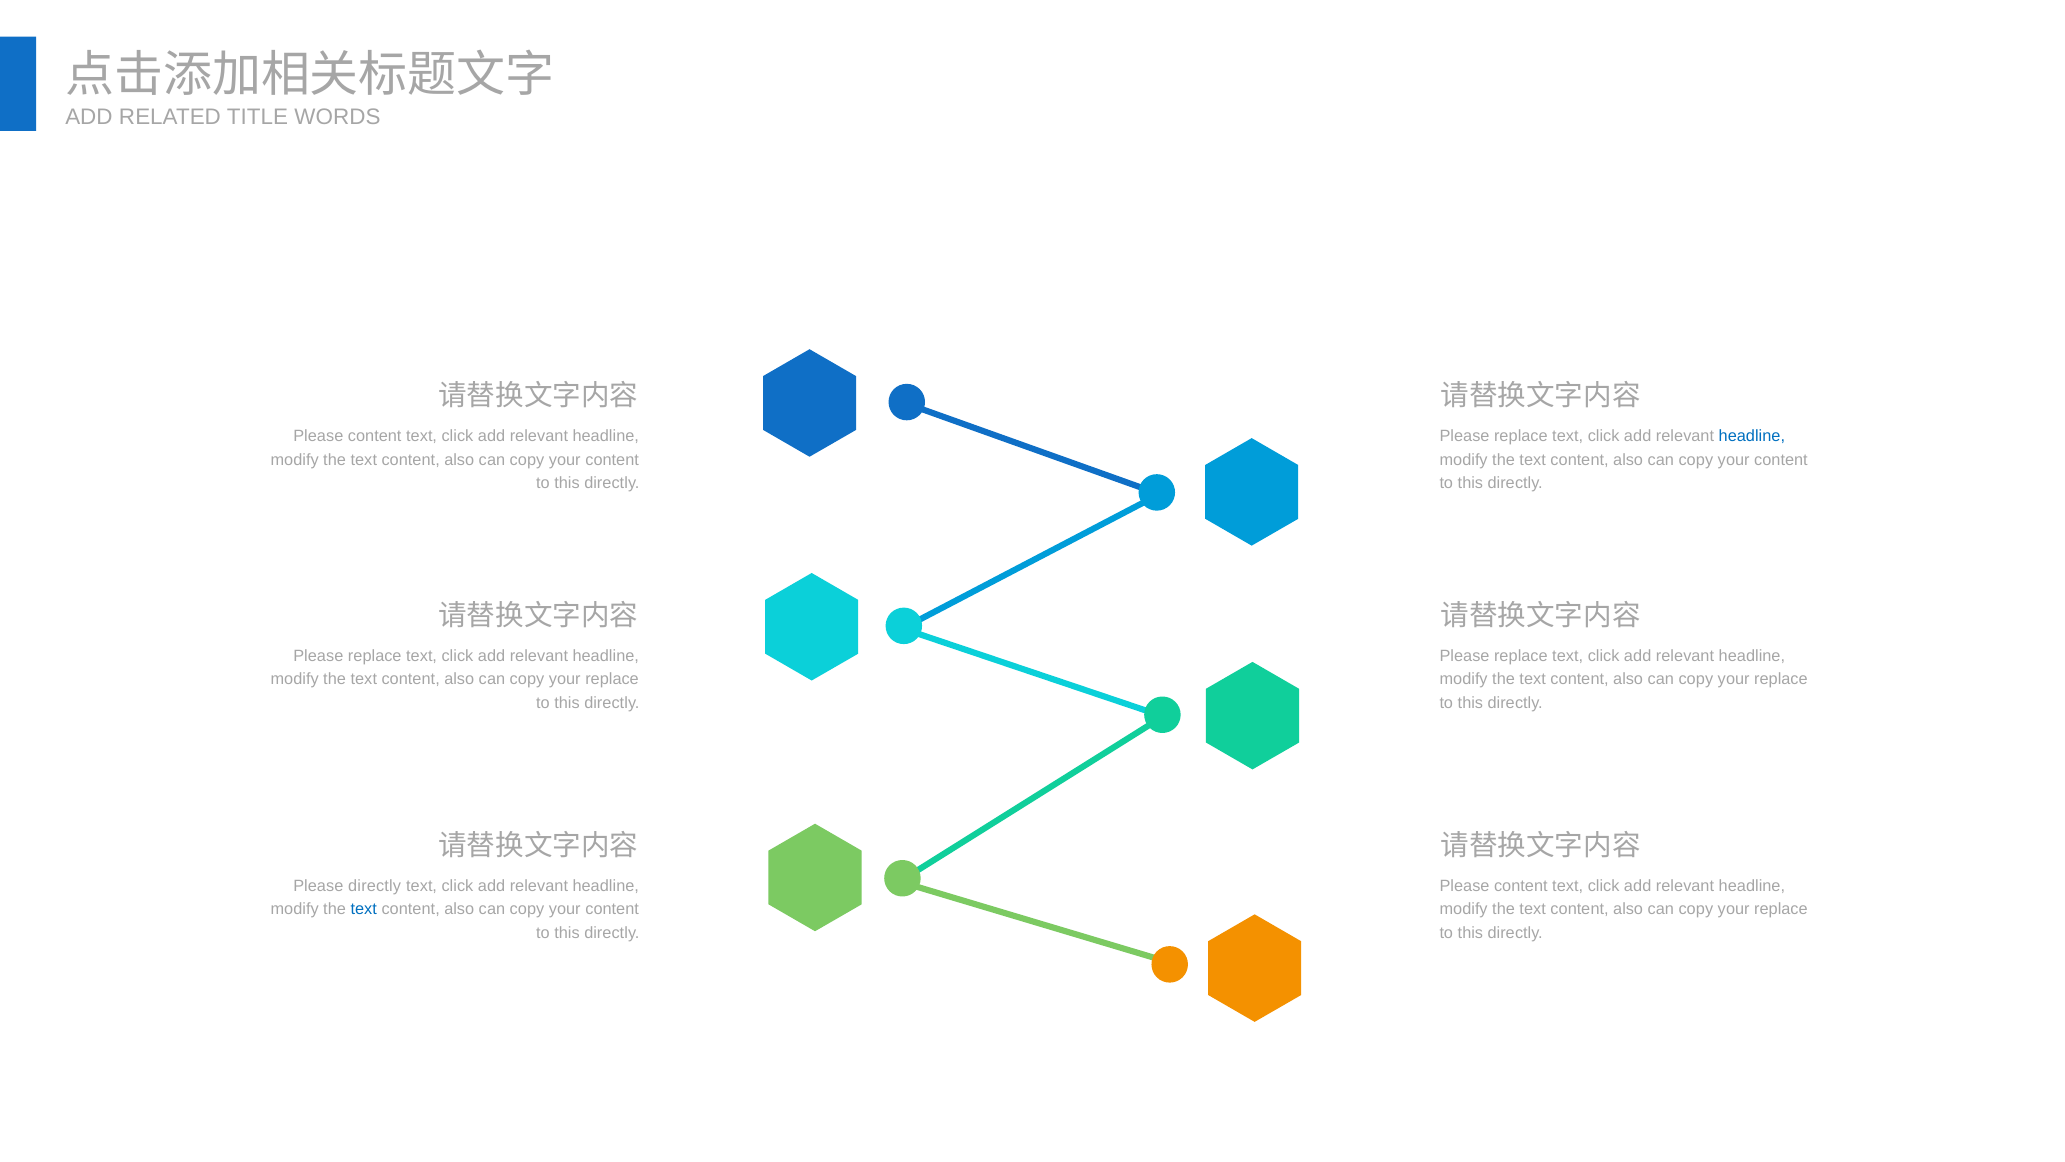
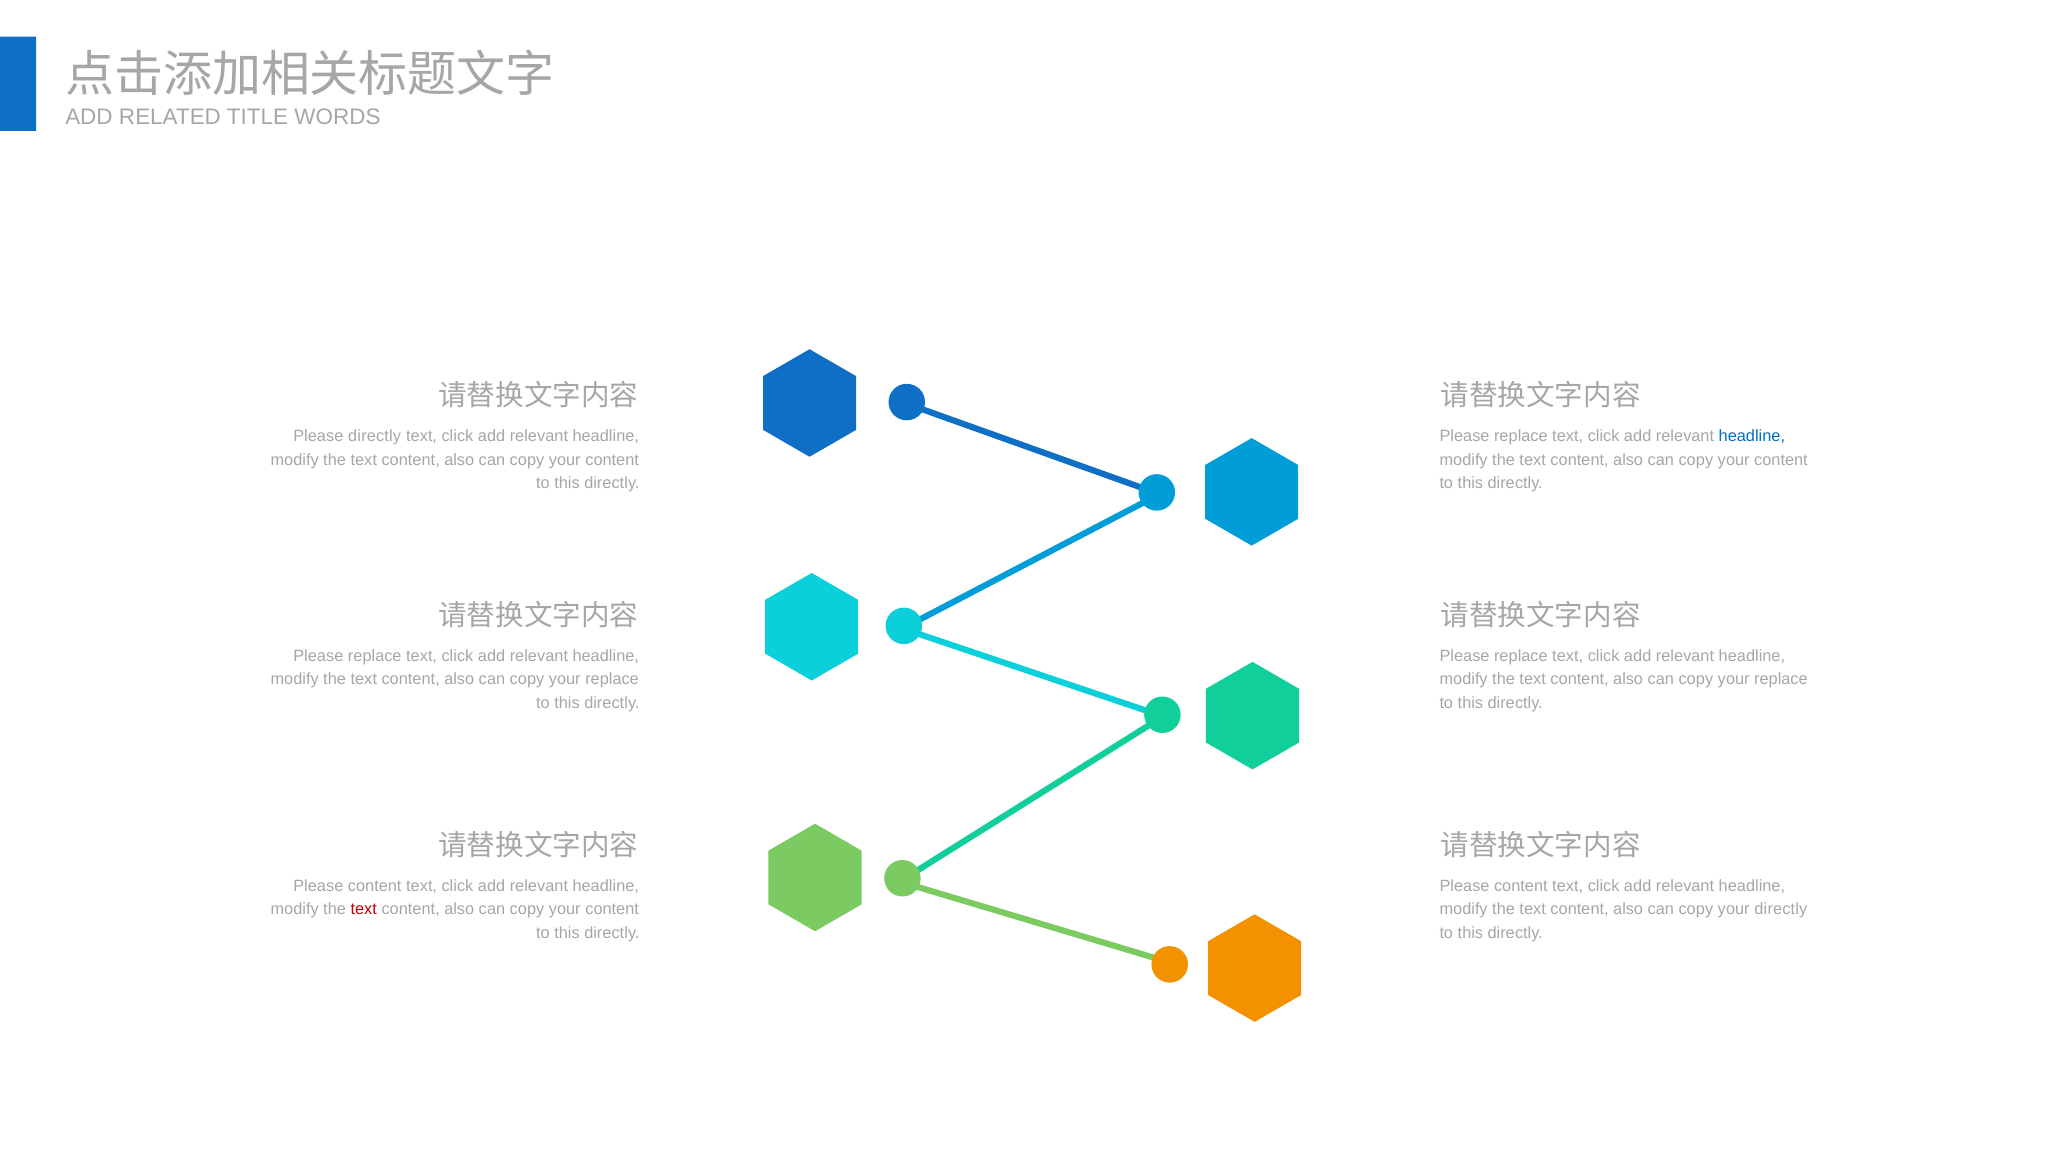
content at (375, 436): content -> directly
directly at (375, 886): directly -> content
text at (364, 909) colour: blue -> red
replace at (1781, 909): replace -> directly
